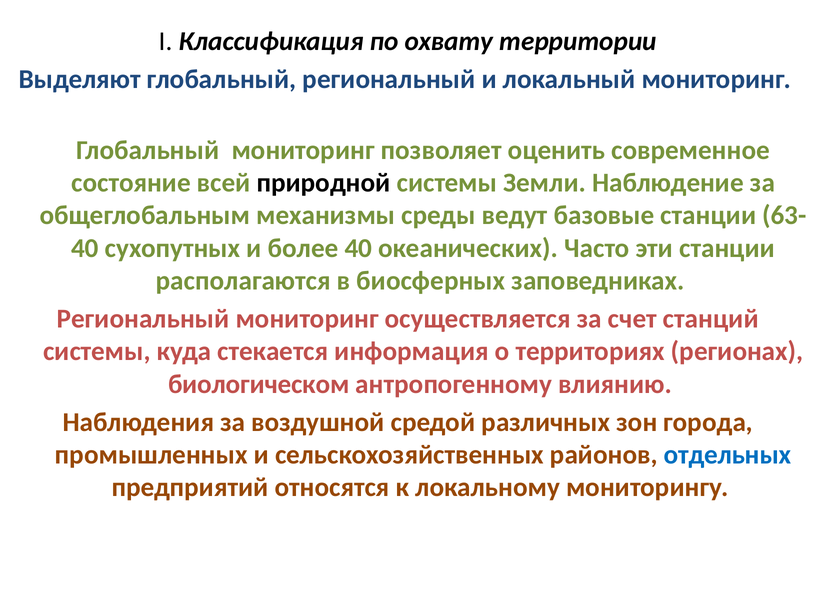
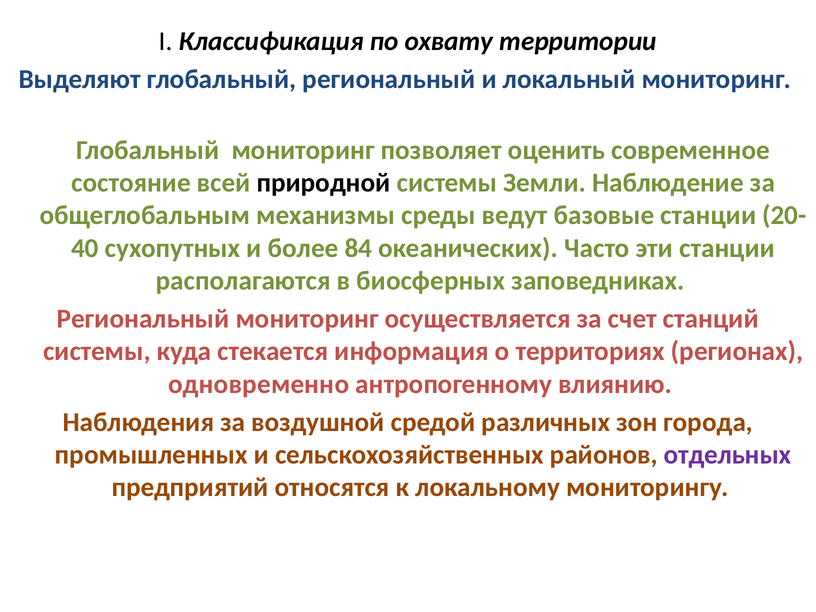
63-: 63- -> 20-
более 40: 40 -> 84
биологическом: биологическом -> одновременно
отдельных colour: blue -> purple
